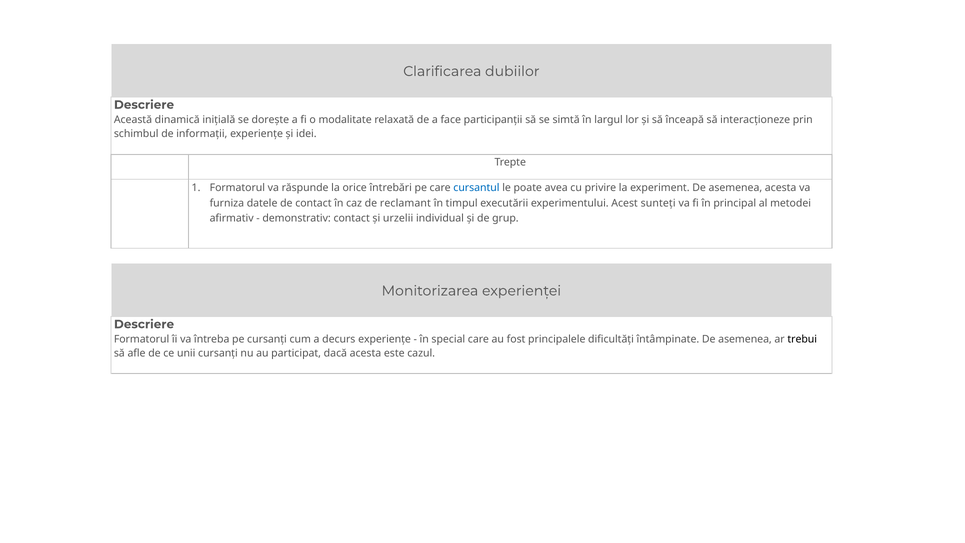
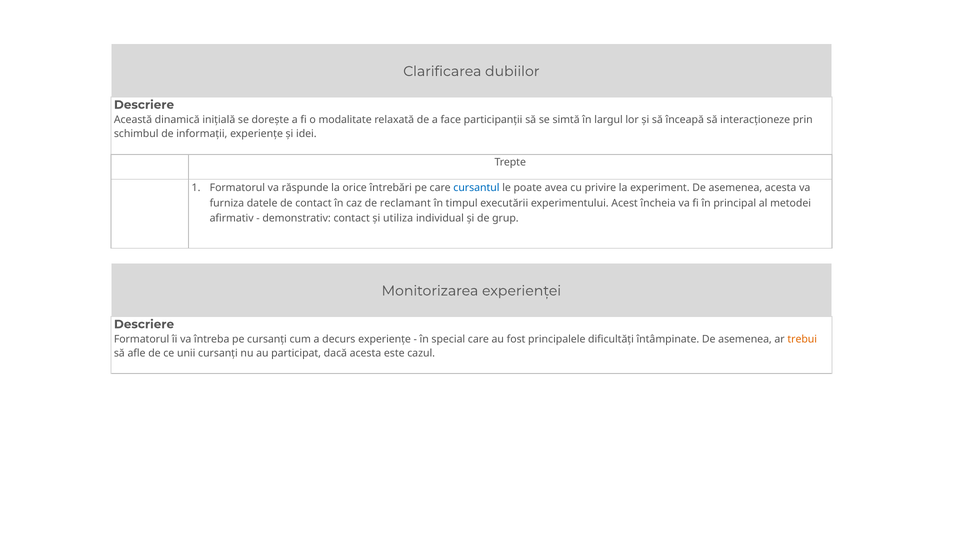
sunteți: sunteți -> încheia
urzelii: urzelii -> utiliza
trebui colour: black -> orange
